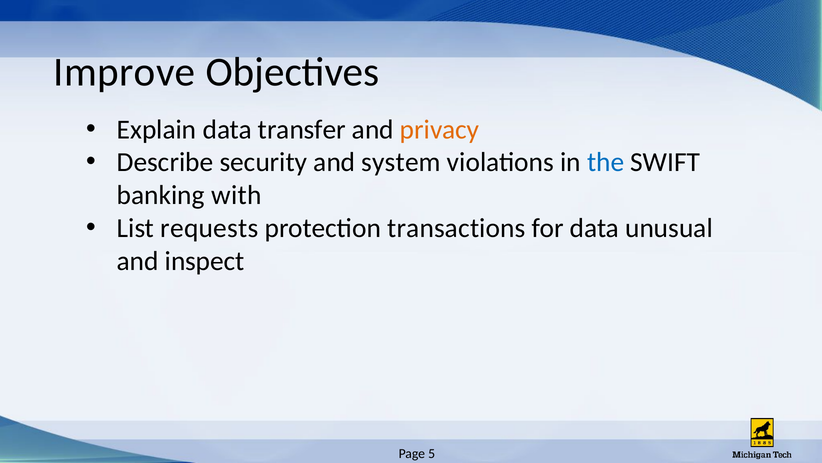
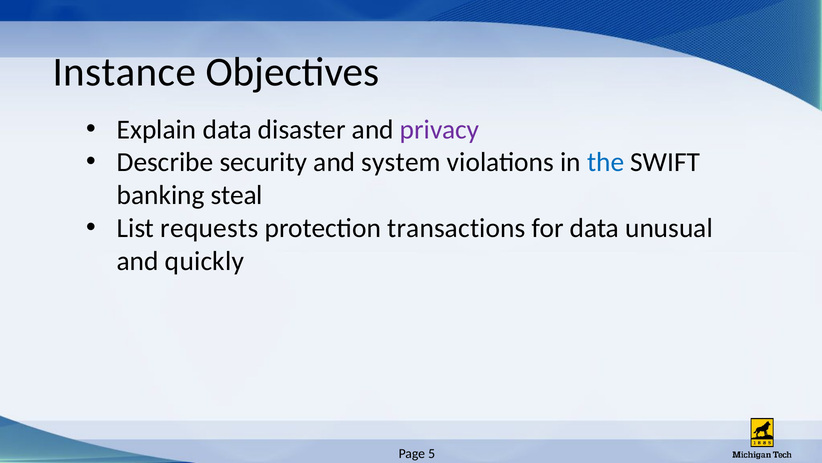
Improve: Improve -> Instance
transfer: transfer -> disaster
privacy colour: orange -> purple
with: with -> steal
inspect: inspect -> quickly
